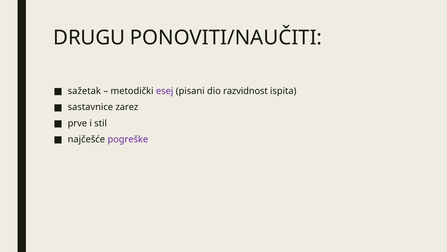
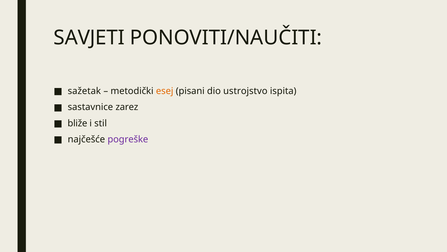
DRUGU: DRUGU -> SAVJETI
esej colour: purple -> orange
razvidnost: razvidnost -> ustrojstvo
prve: prve -> bliže
